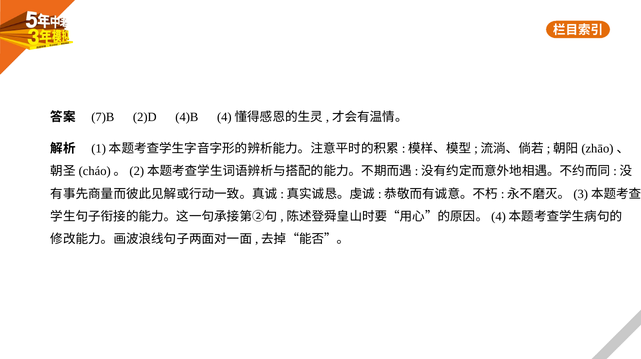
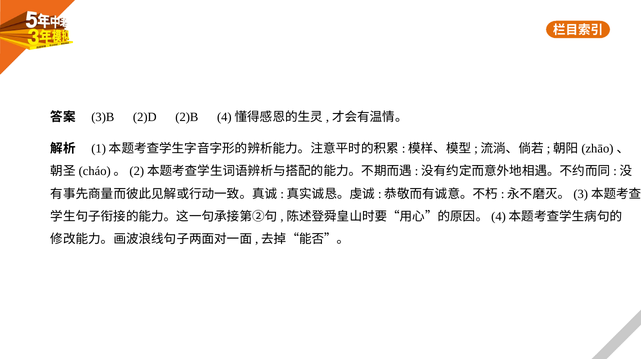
7)B: 7)B -> 3)B
4)B: 4)B -> 2)B
